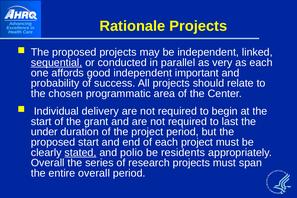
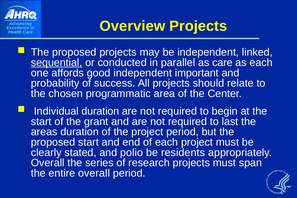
Rationale: Rationale -> Overview
as very: very -> care
Individual delivery: delivery -> duration
under: under -> areas
stated underline: present -> none
